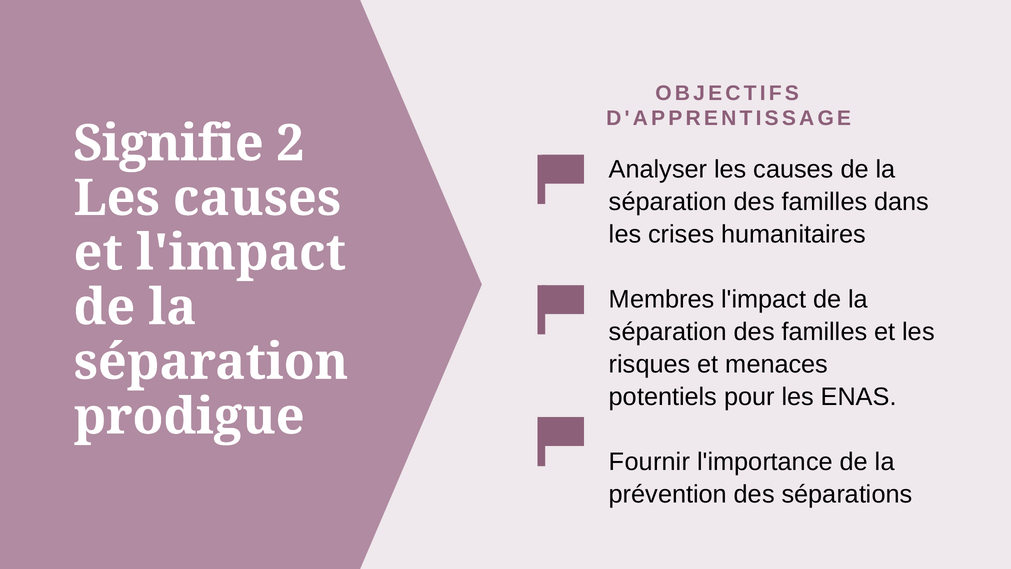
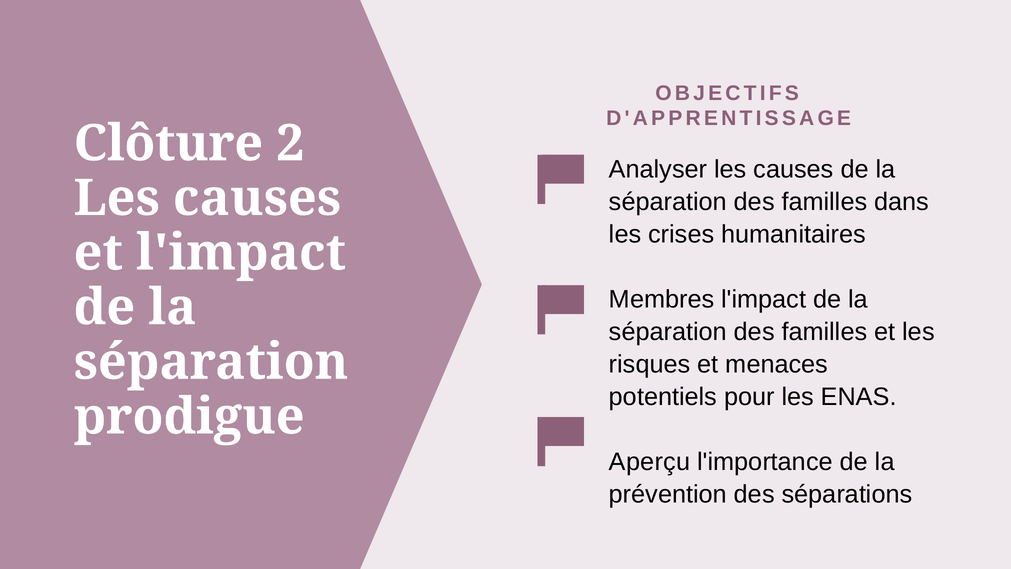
Signifie: Signifie -> Clôture
Fournir: Fournir -> Aperçu
